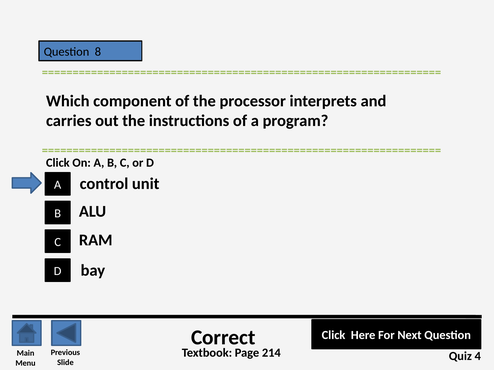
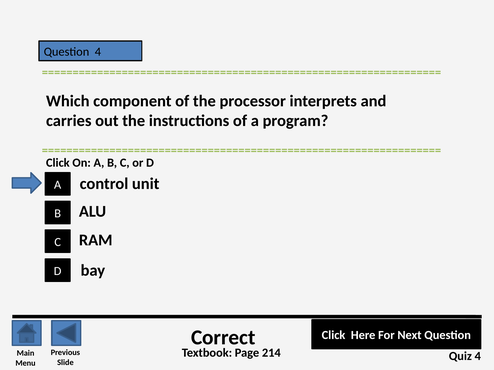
Question 8: 8 -> 4
